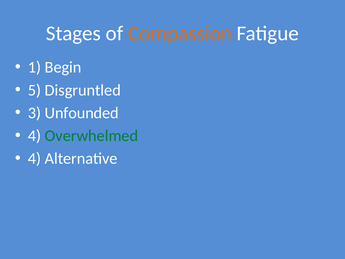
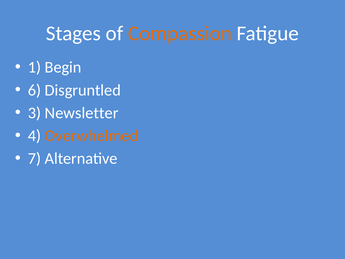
5: 5 -> 6
Unfounded: Unfounded -> Newsletter
Overwhelmed colour: green -> orange
4 at (34, 158): 4 -> 7
